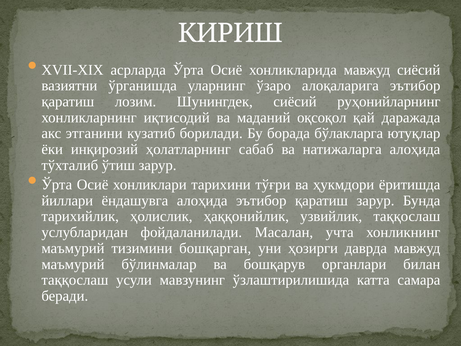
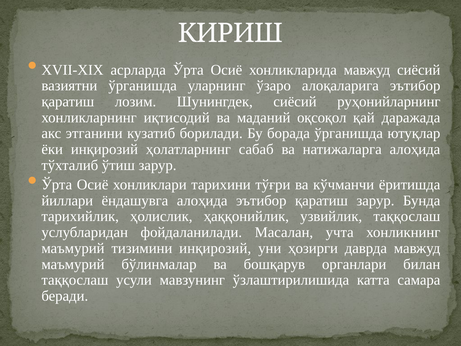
борада бўлакларга: бўлакларга -> ўрганишда
ҳукмдори: ҳукмдори -> кўчманчи
тизимини бошқарган: бошқарган -> инқирозий
